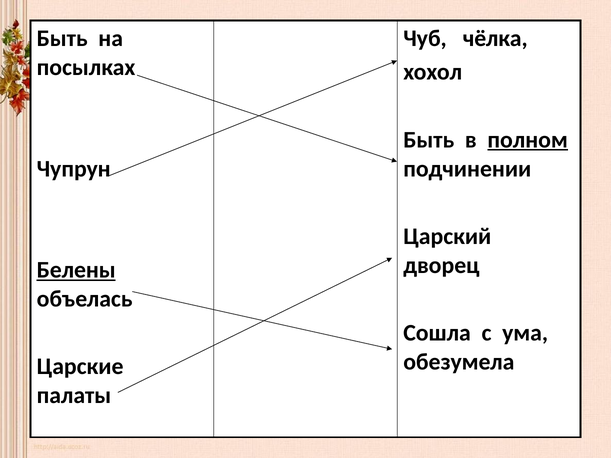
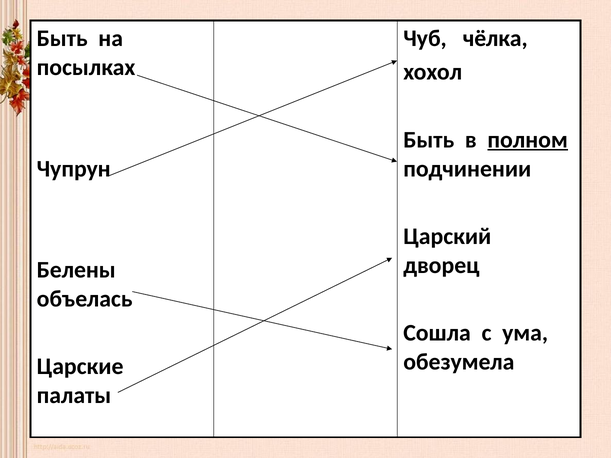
Белены underline: present -> none
